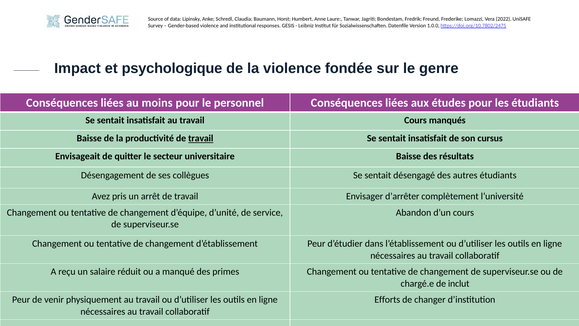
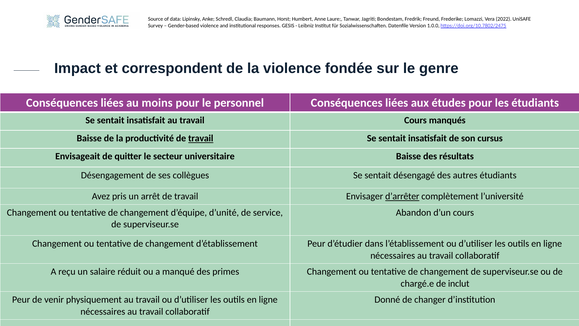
psychologique: psychologique -> correspondent
d’arrêter underline: none -> present
Efforts: Efforts -> Donné
